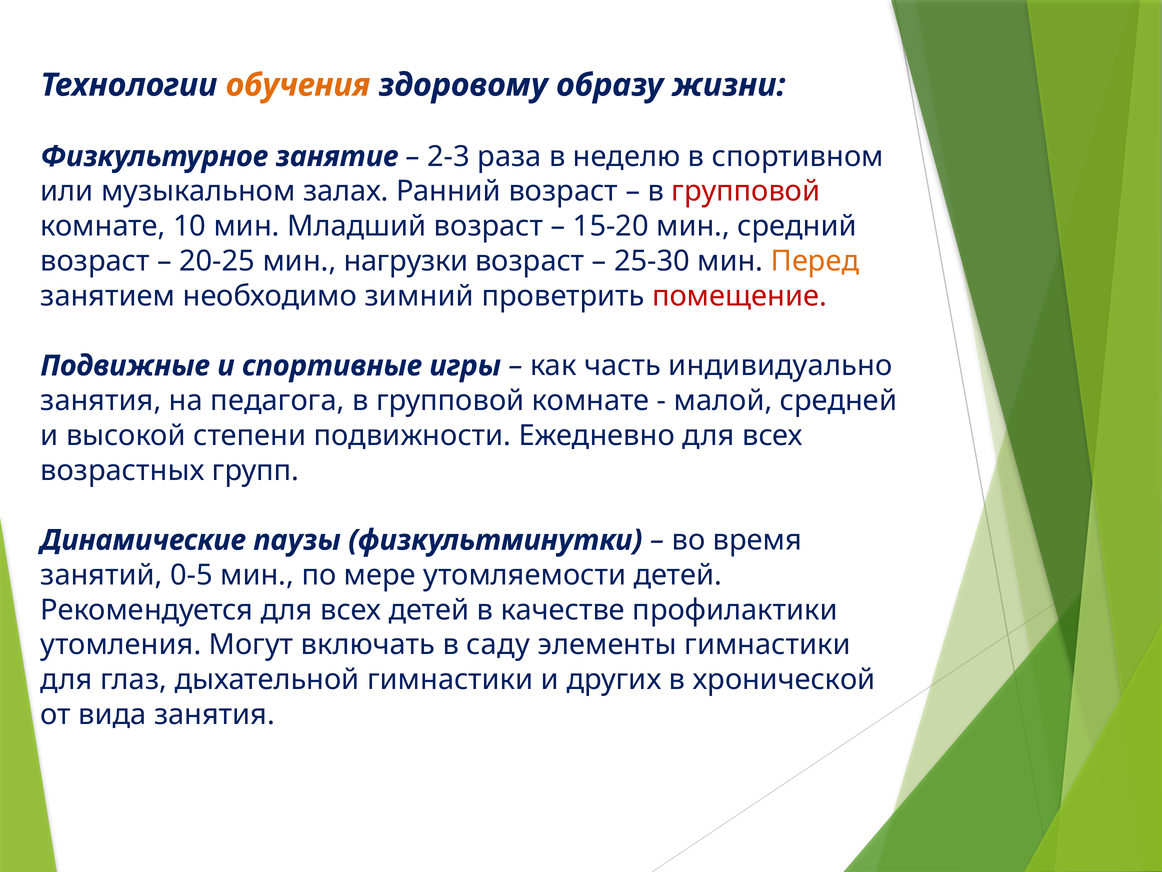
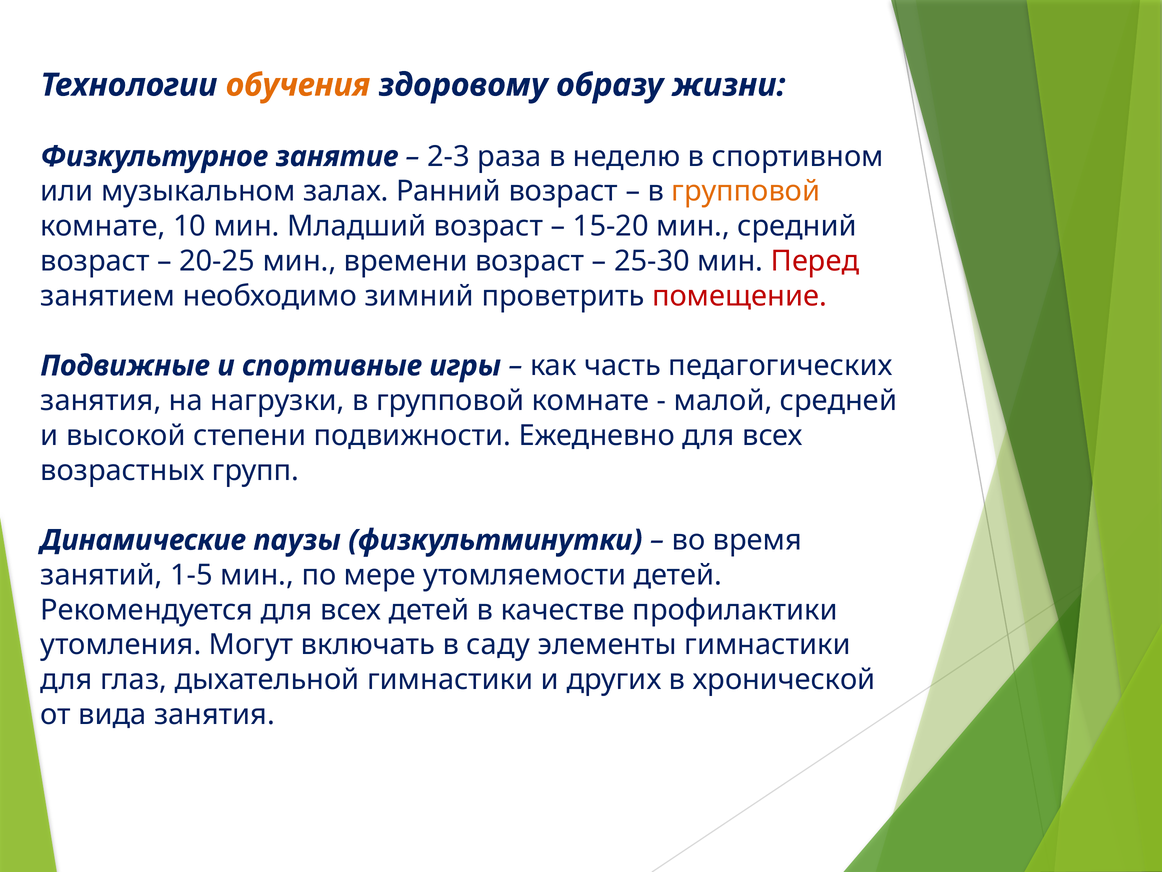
групповой at (746, 191) colour: red -> orange
нагрузки: нагрузки -> времени
Перед colour: orange -> red
индивидуально: индивидуально -> педагогических
педагога: педагога -> нагрузки
0-5: 0-5 -> 1-5
